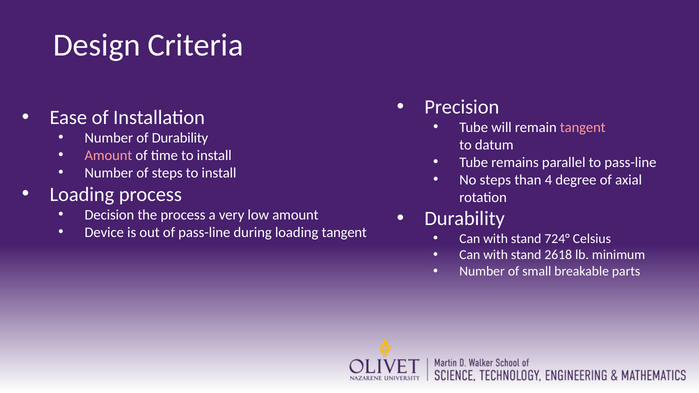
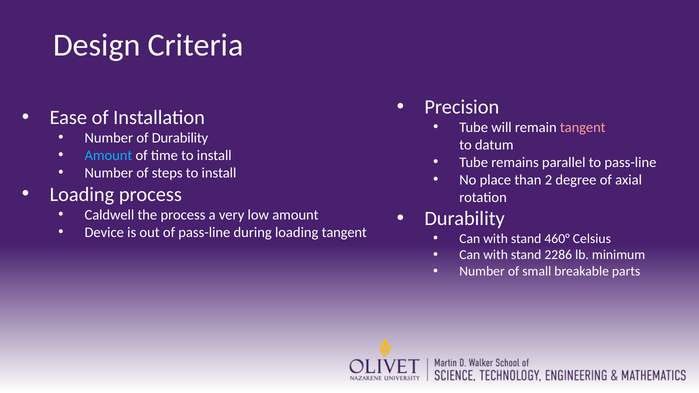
Amount at (108, 156) colour: pink -> light blue
No steps: steps -> place
4: 4 -> 2
Decision: Decision -> Caldwell
724°: 724° -> 460°
2618: 2618 -> 2286
